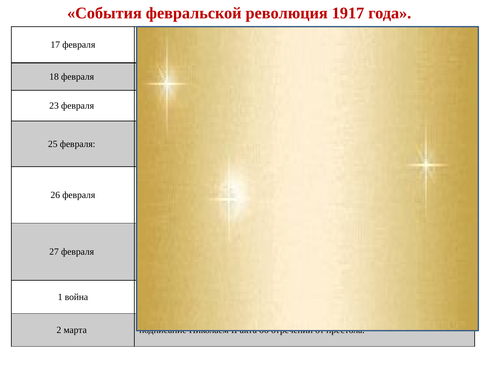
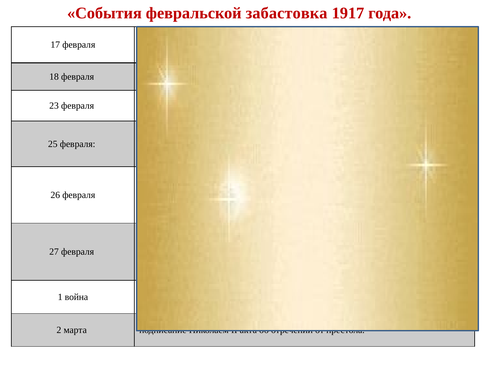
февральской революция: революция -> забастовка
